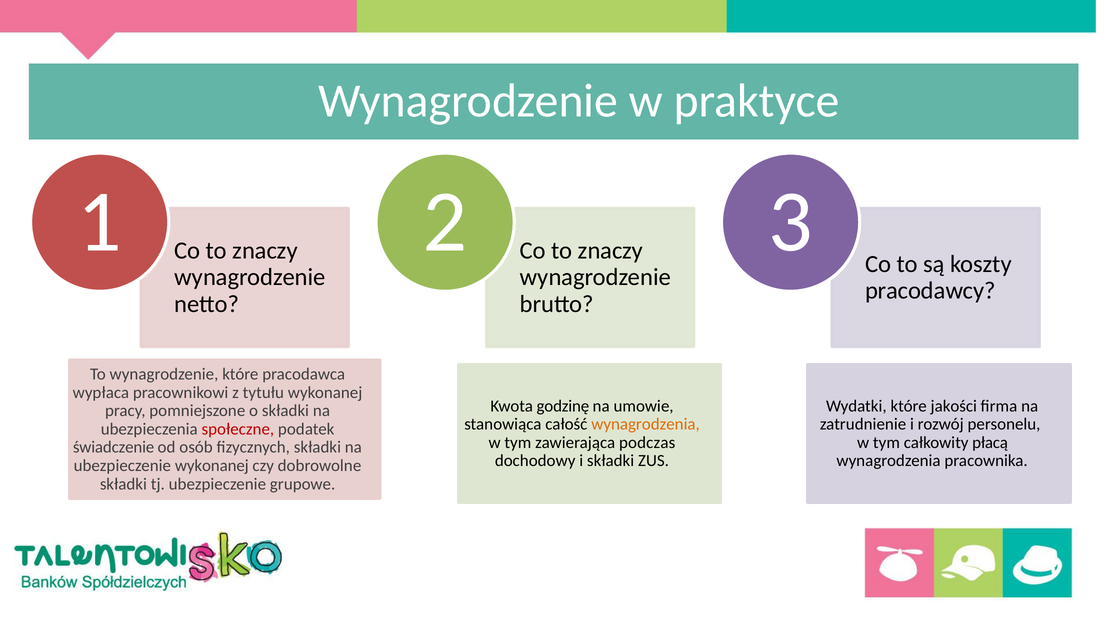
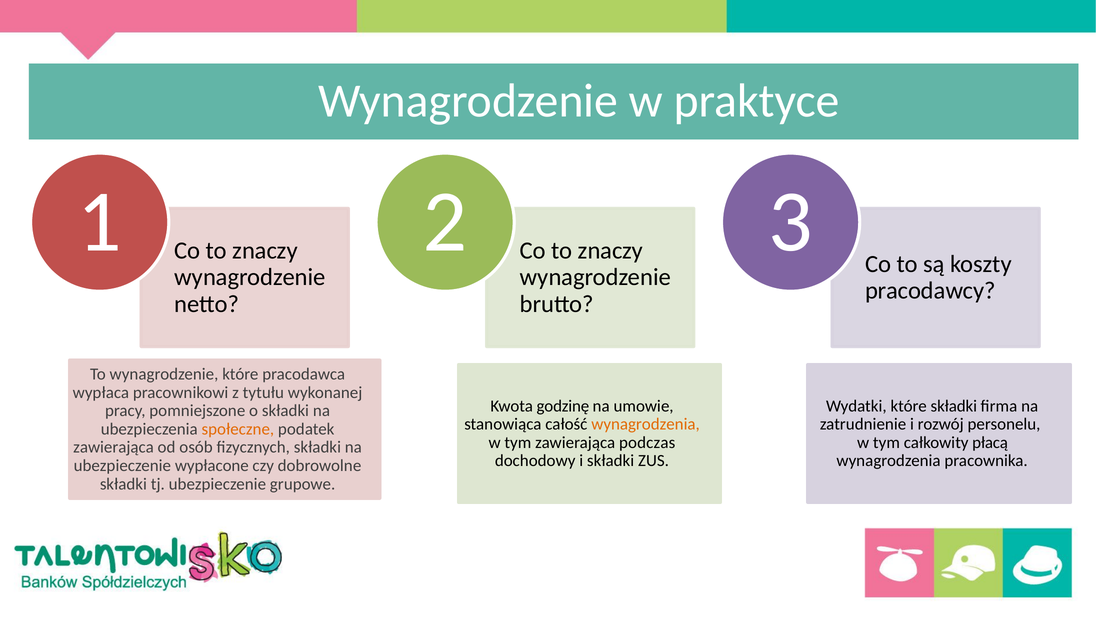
które jakości: jakości -> składki
społeczne colour: red -> orange
świadczenie at (114, 447): świadczenie -> zawierająca
ubezpieczenie wykonanej: wykonanej -> wypłacone
